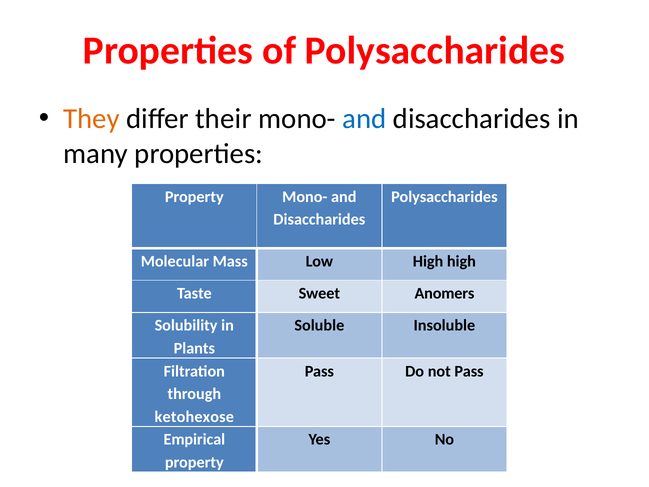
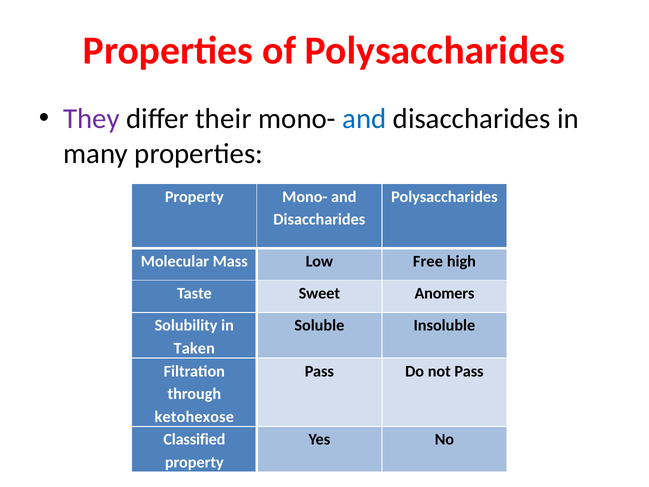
They colour: orange -> purple
Low High: High -> Free
Plants: Plants -> Taken
Empirical: Empirical -> Classified
